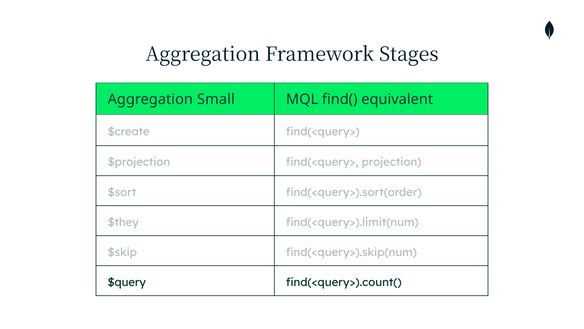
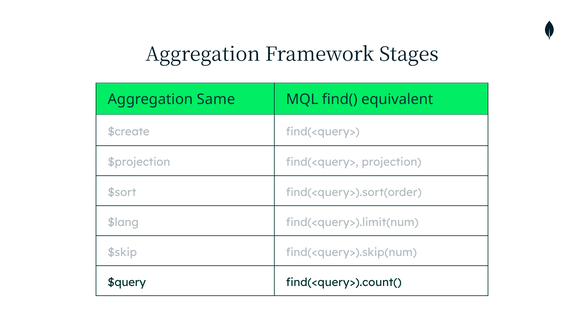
Small: Small -> Same
$they: $they -> $lang
